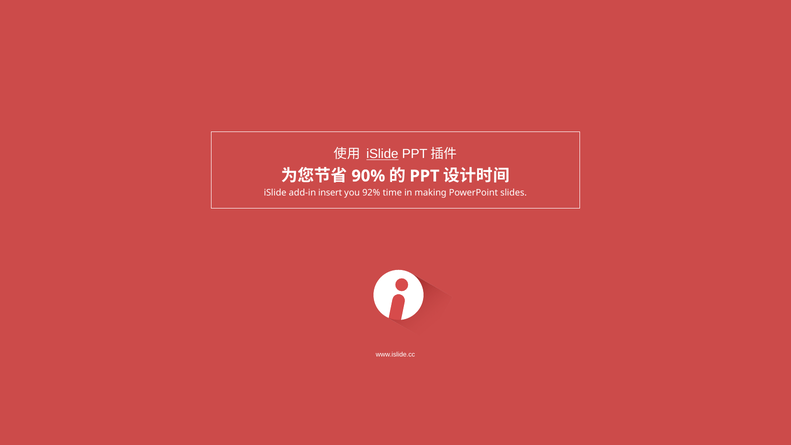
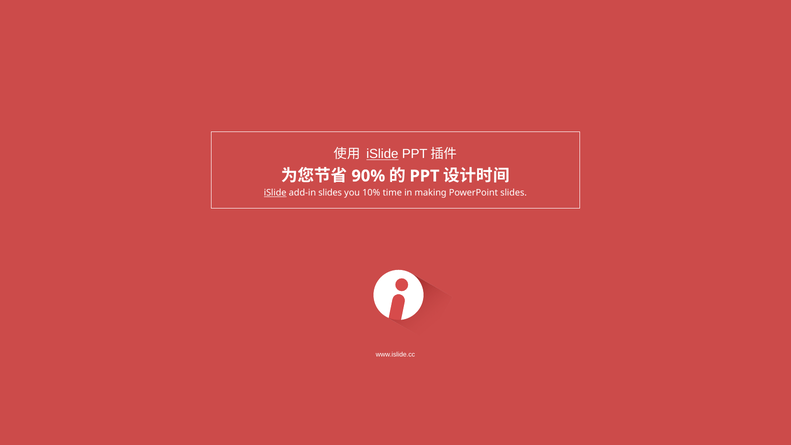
iSlide at (275, 193) underline: none -> present
add-in insert: insert -> slides
92%: 92% -> 10%
